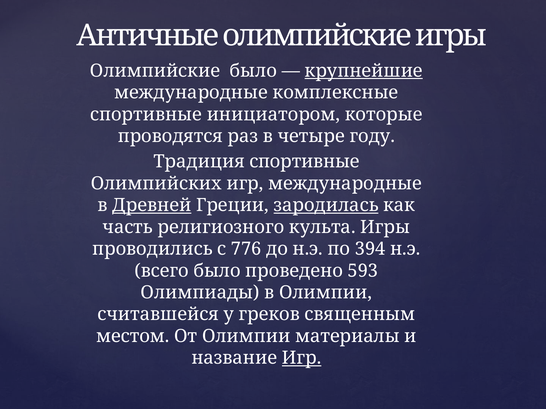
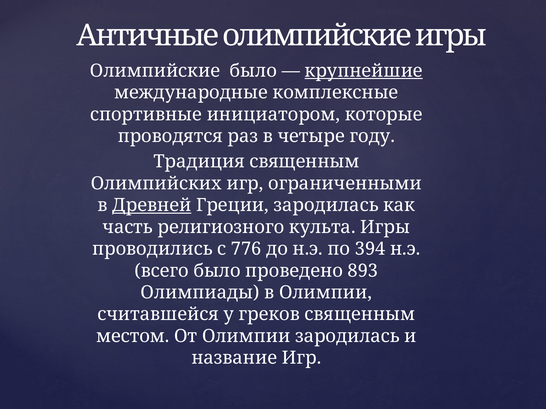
Традиция спортивные: спортивные -> священным
игр международные: международные -> ограниченными
зародилась at (326, 205) underline: present -> none
593: 593 -> 893
Олимпии материалы: материалы -> зародилась
Игр at (302, 358) underline: present -> none
